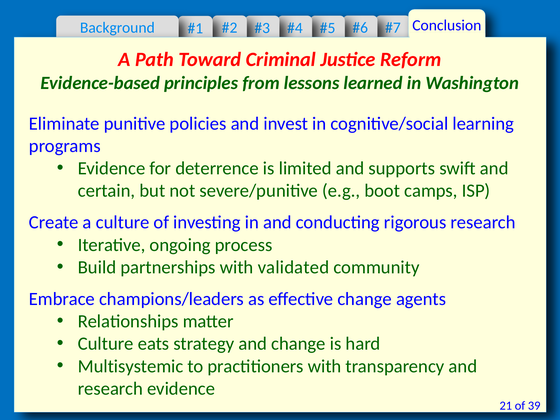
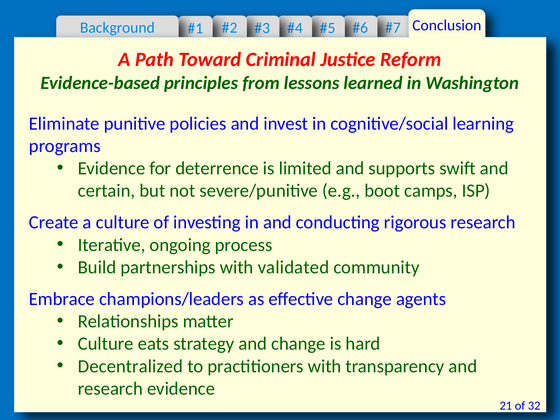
Multisystemic: Multisystemic -> Decentralized
39: 39 -> 32
